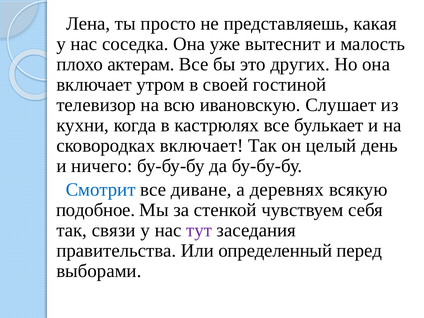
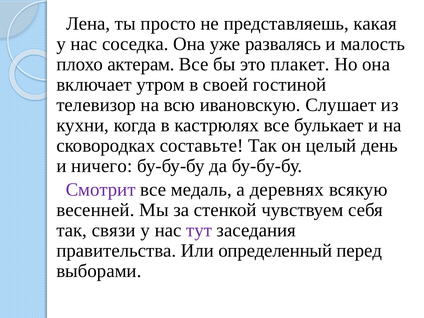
вытеснит: вытеснит -> развалясь
других: других -> плакет
сковородках включает: включает -> составьте
Смотрит colour: blue -> purple
диване: диване -> медаль
подобное: подобное -> весенней
